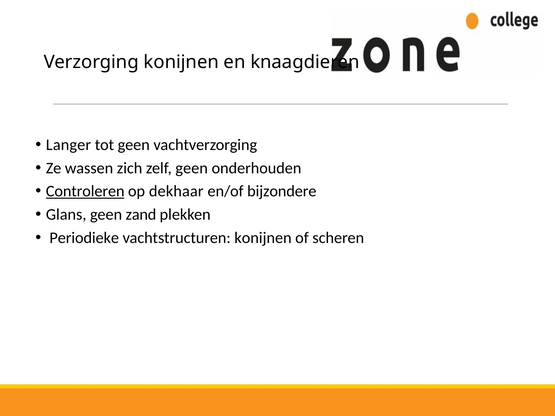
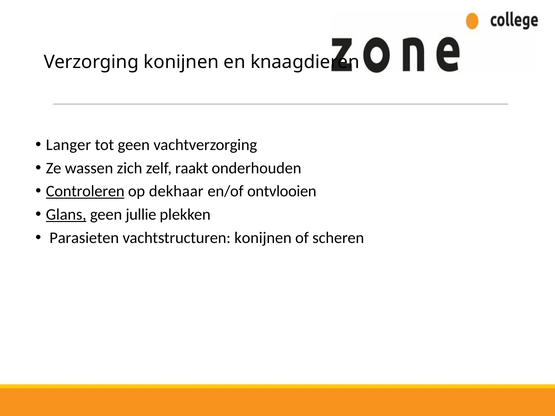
zelf geen: geen -> raakt
bijzondere: bijzondere -> ontvlooien
Glans underline: none -> present
zand: zand -> jullie
Periodieke: Periodieke -> Parasieten
